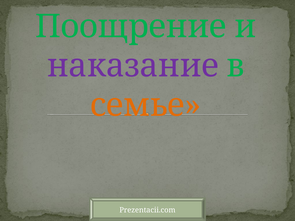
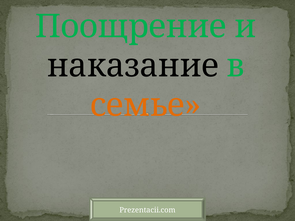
наказание colour: purple -> black
